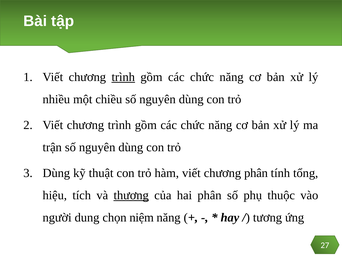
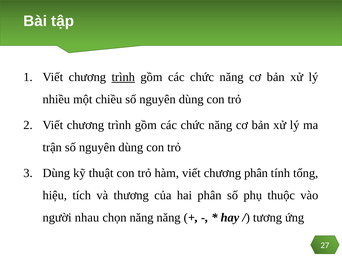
thương underline: present -> none
dung: dung -> nhau
chọn niệm: niệm -> năng
